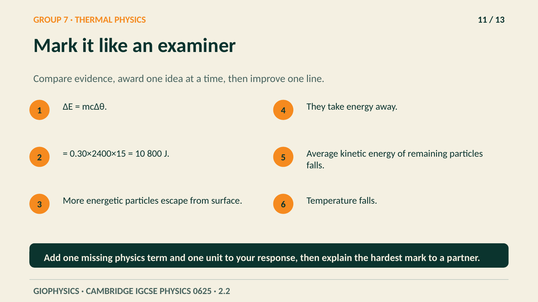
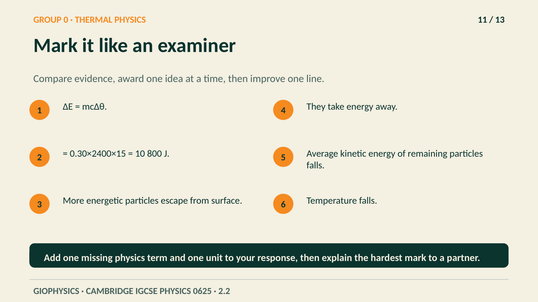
7: 7 -> 0
